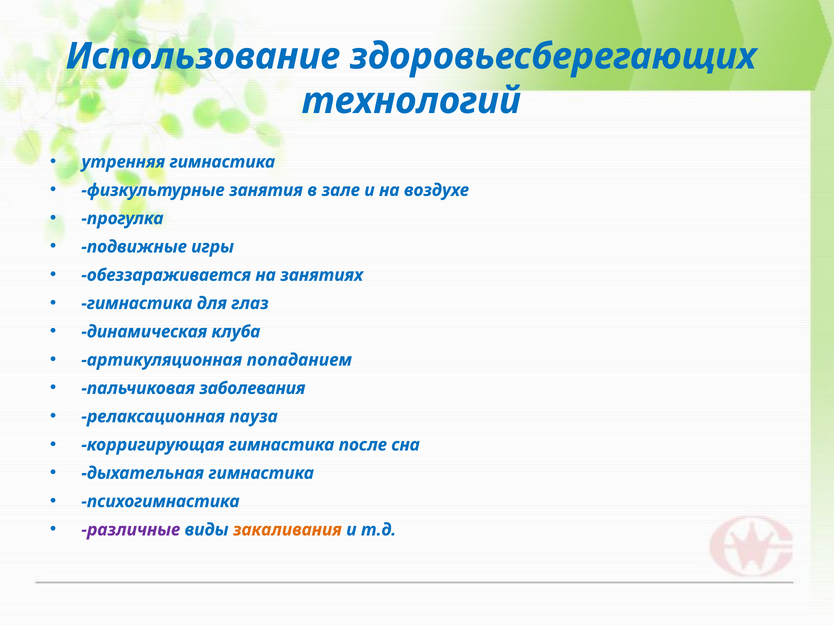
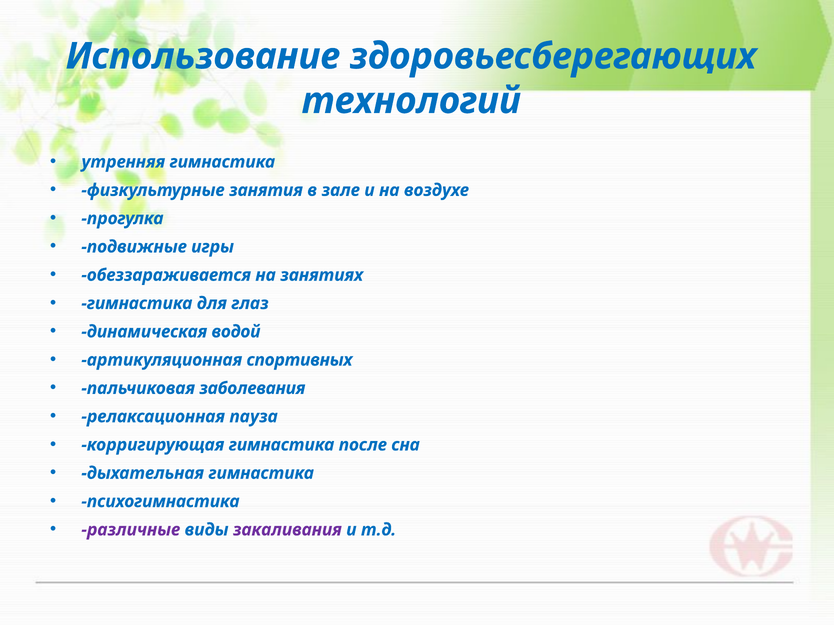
клуба: клуба -> водой
попаданием: попаданием -> спортивных
закаливания colour: orange -> purple
